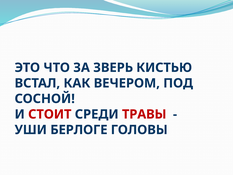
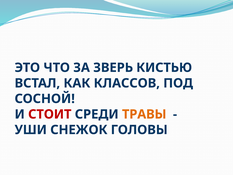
ВЕЧЕРОМ: ВЕЧЕРОМ -> КЛАССОВ
ТРАВЫ colour: red -> orange
БЕРЛОГЕ: БЕРЛОГЕ -> СНЕЖОК
